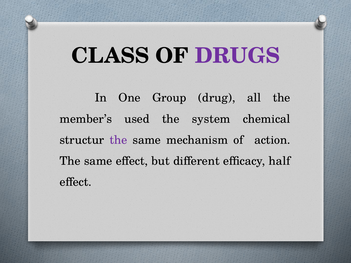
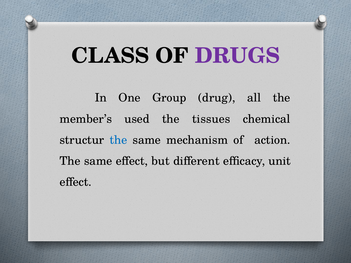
system: system -> tissues
the at (118, 140) colour: purple -> blue
half: half -> unit
